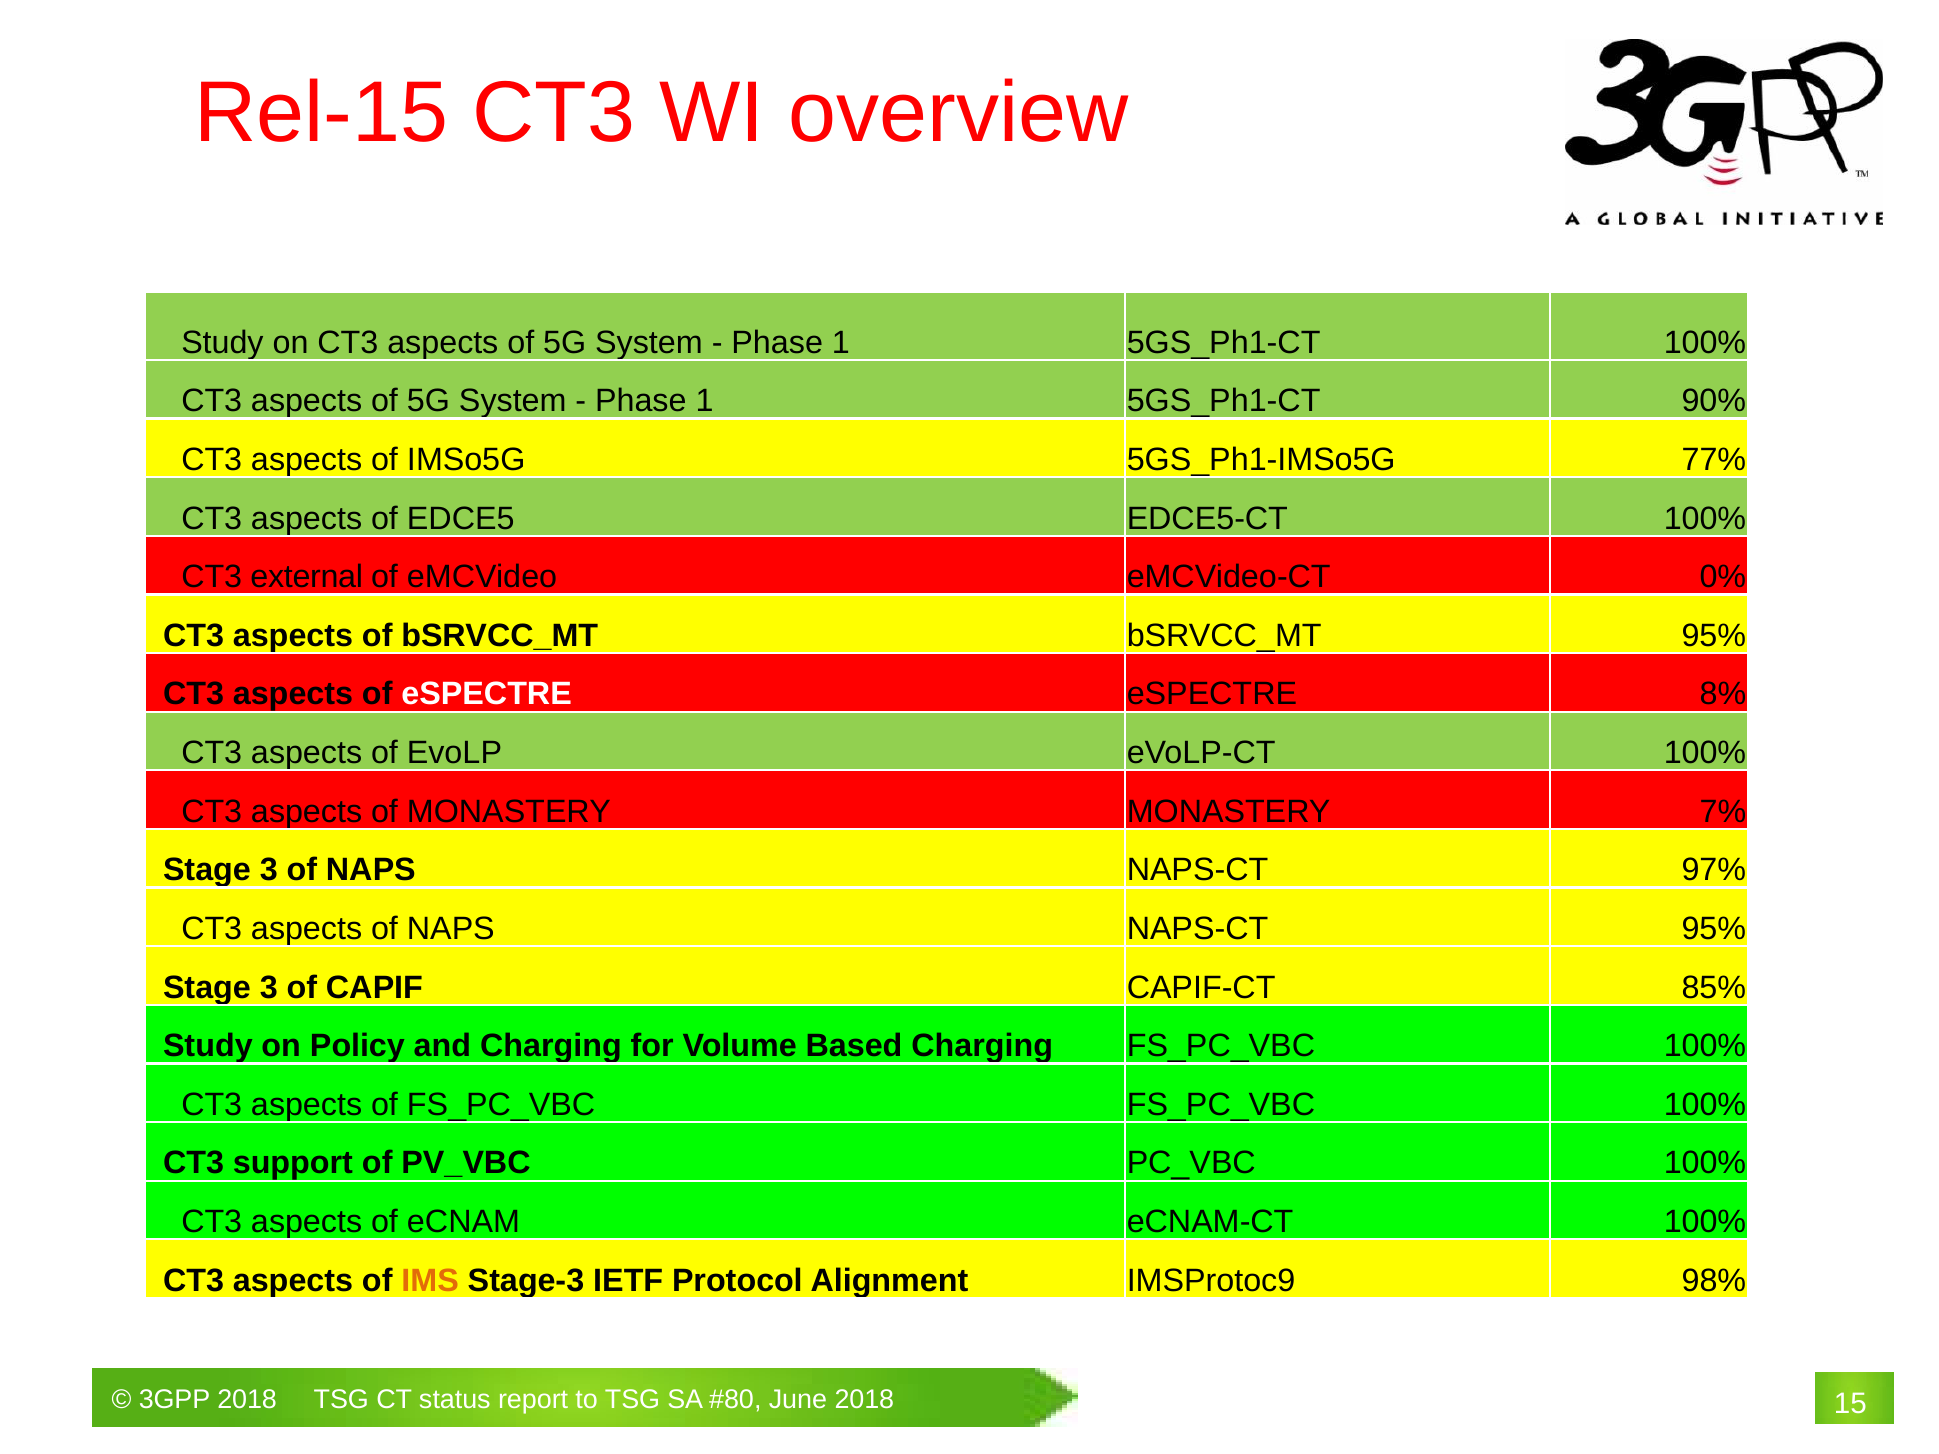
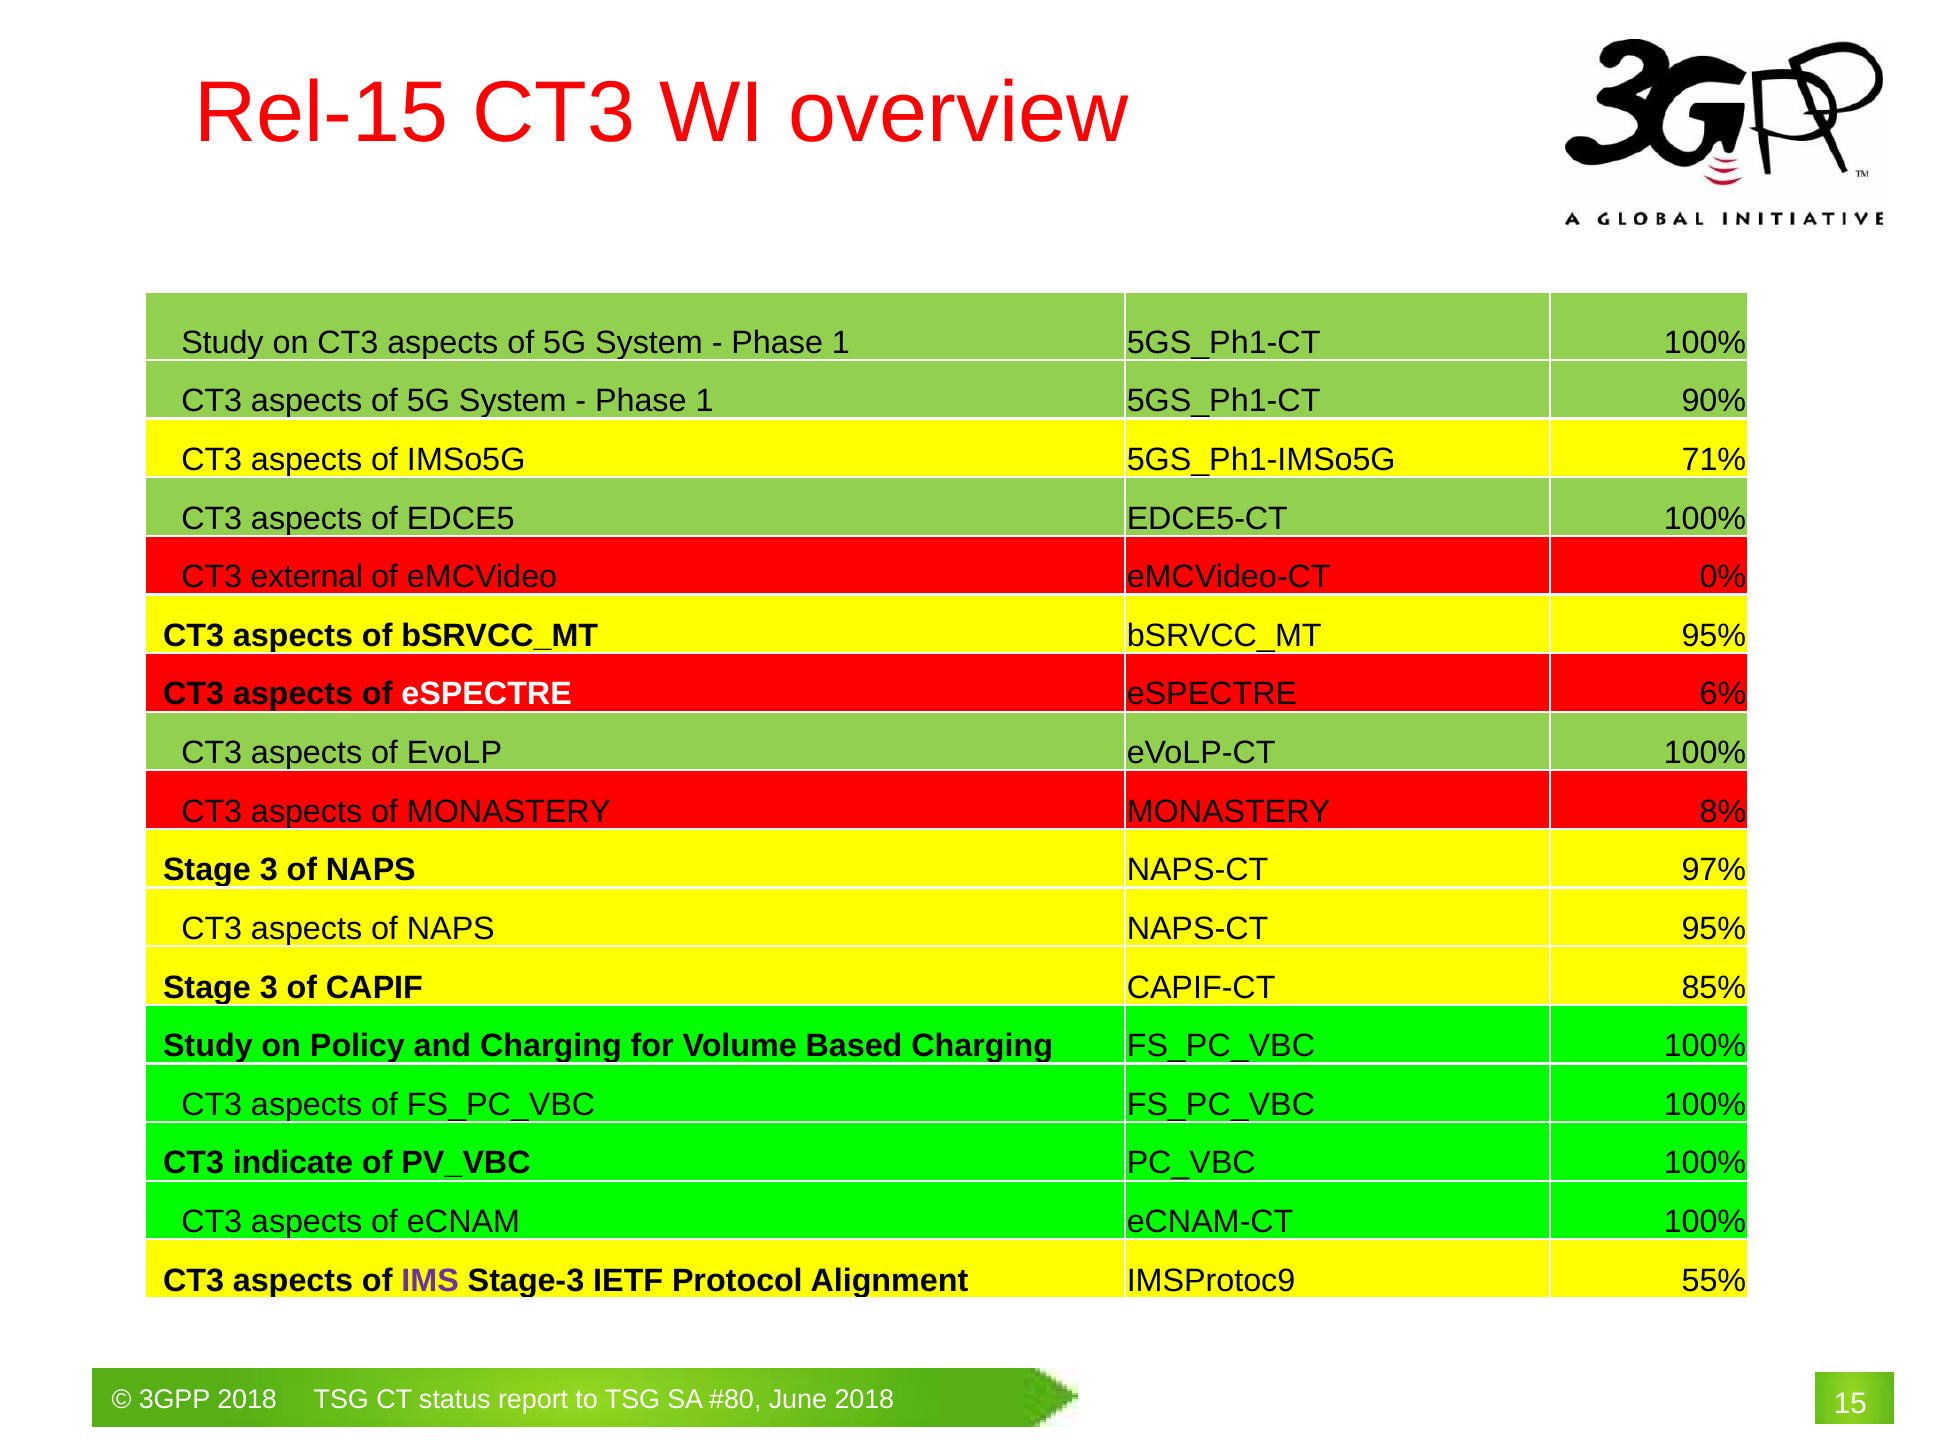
77%: 77% -> 71%
8%: 8% -> 6%
7%: 7% -> 8%
support: support -> indicate
IMS colour: orange -> purple
98%: 98% -> 55%
